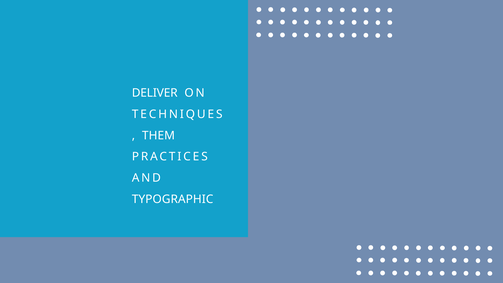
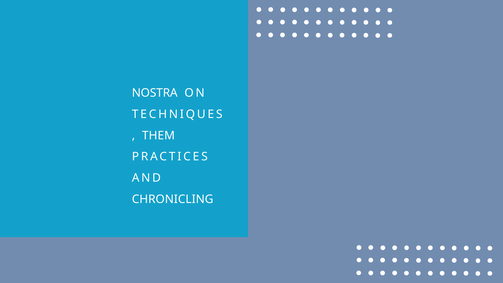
DELIVER: DELIVER -> NOSTRA
TYPOGRAPHIC: TYPOGRAPHIC -> CHRONICLING
